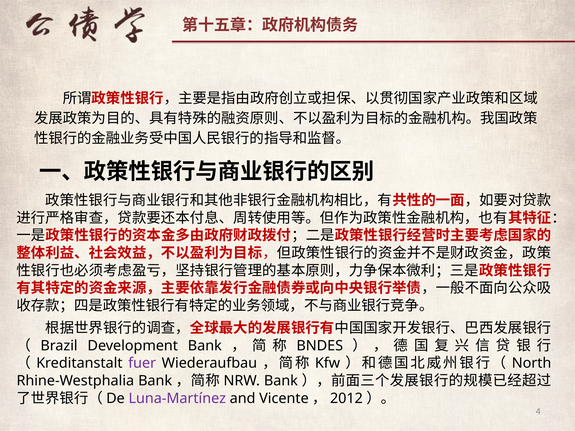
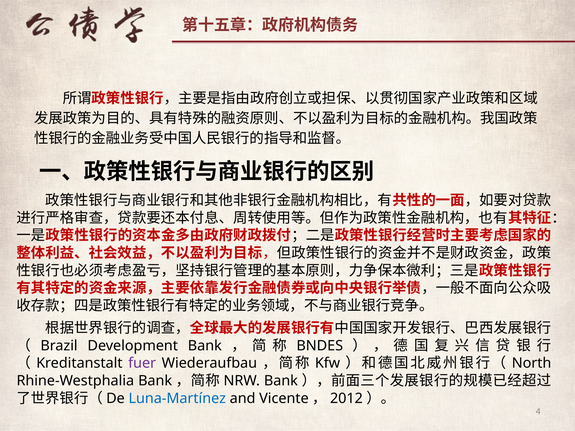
Luna-Martínez colour: purple -> blue
